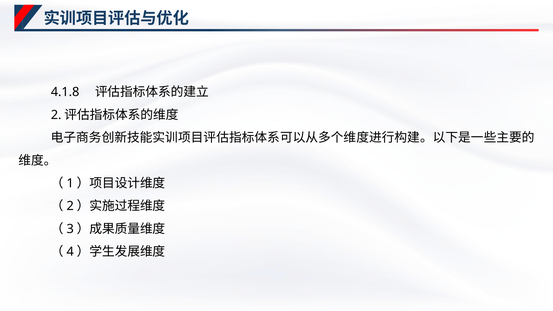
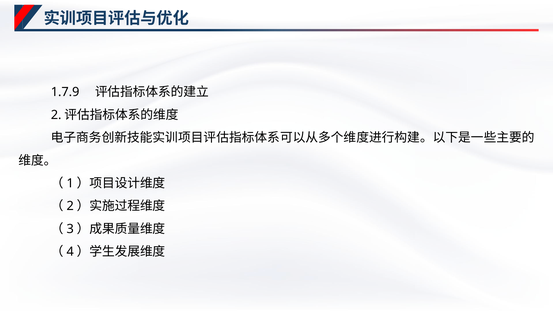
4.1.8: 4.1.8 -> 1.7.9
